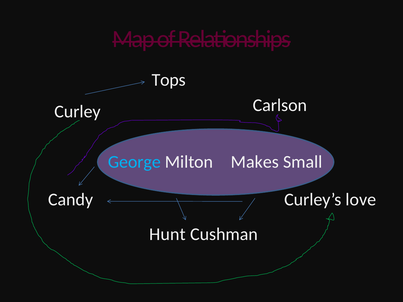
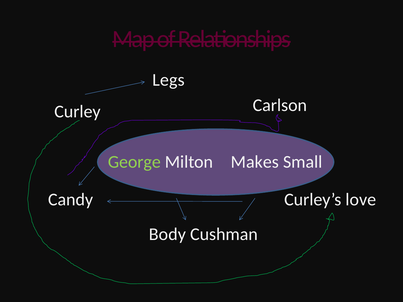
Tops: Tops -> Legs
George colour: light blue -> light green
Hunt: Hunt -> Body
